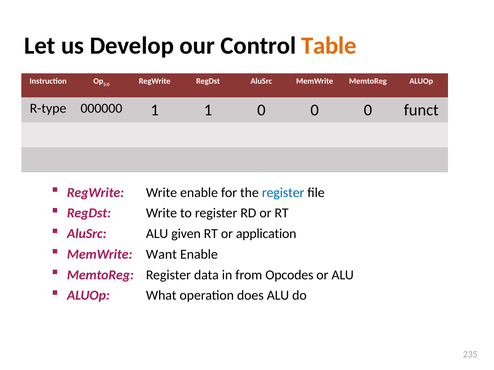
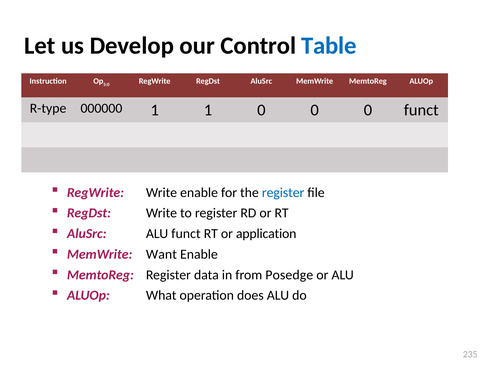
Table colour: orange -> blue
ALU given: given -> funct
Opcodes: Opcodes -> Posedge
